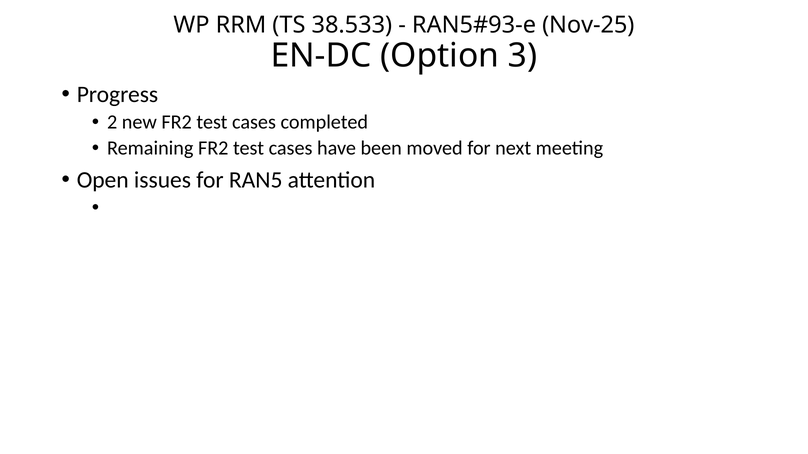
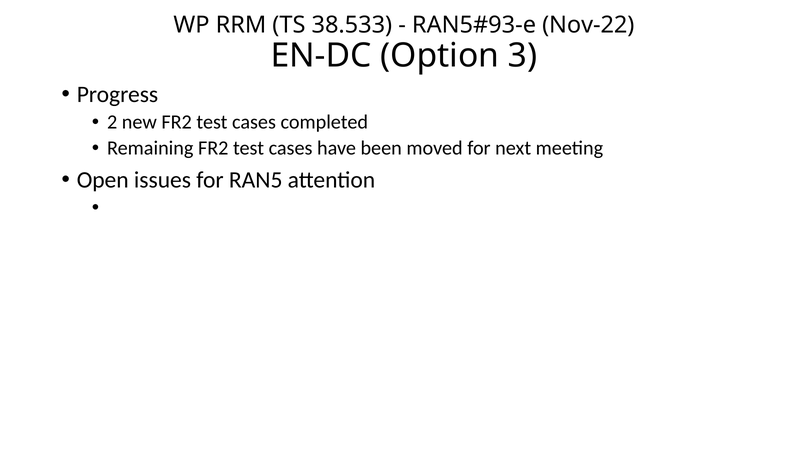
Nov-25: Nov-25 -> Nov-22
